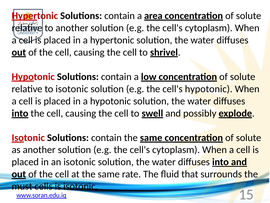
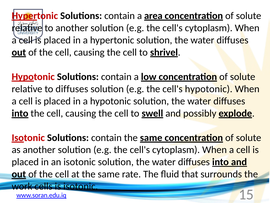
to isotonic: isotonic -> diffuses
must: must -> work
